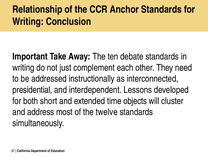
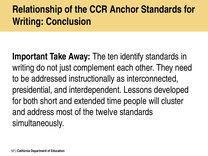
debate: debate -> identify
objects: objects -> people
